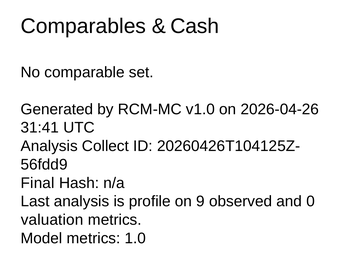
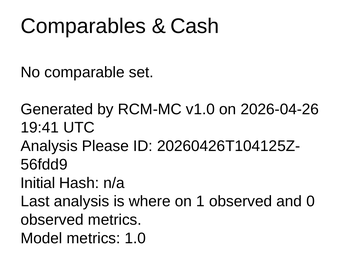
31:41: 31:41 -> 19:41
Collect: Collect -> Please
Final: Final -> Initial
profile: profile -> where
9: 9 -> 1
valuation at (52, 220): valuation -> observed
